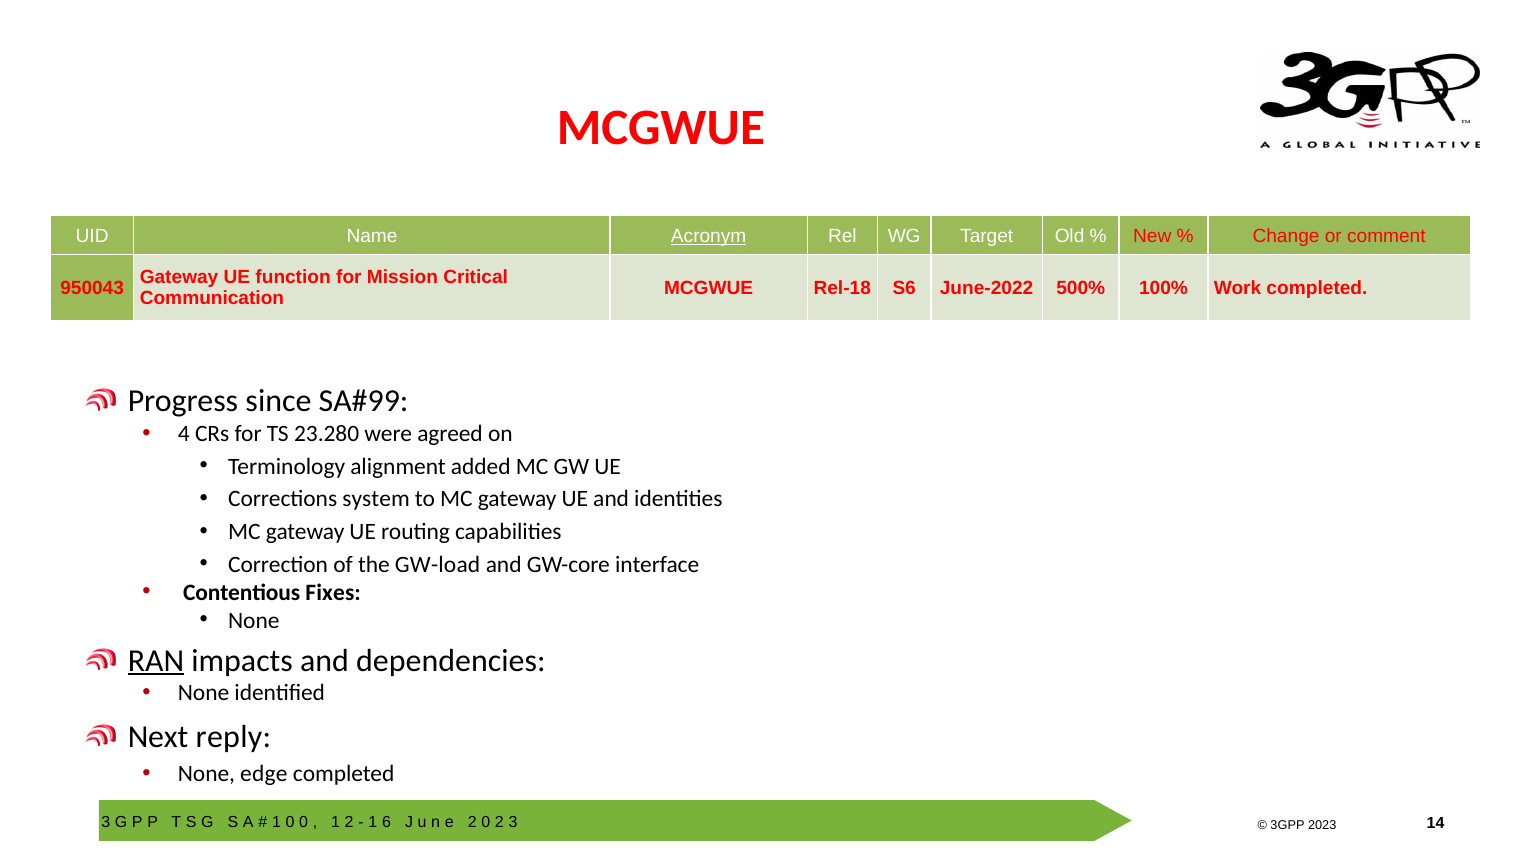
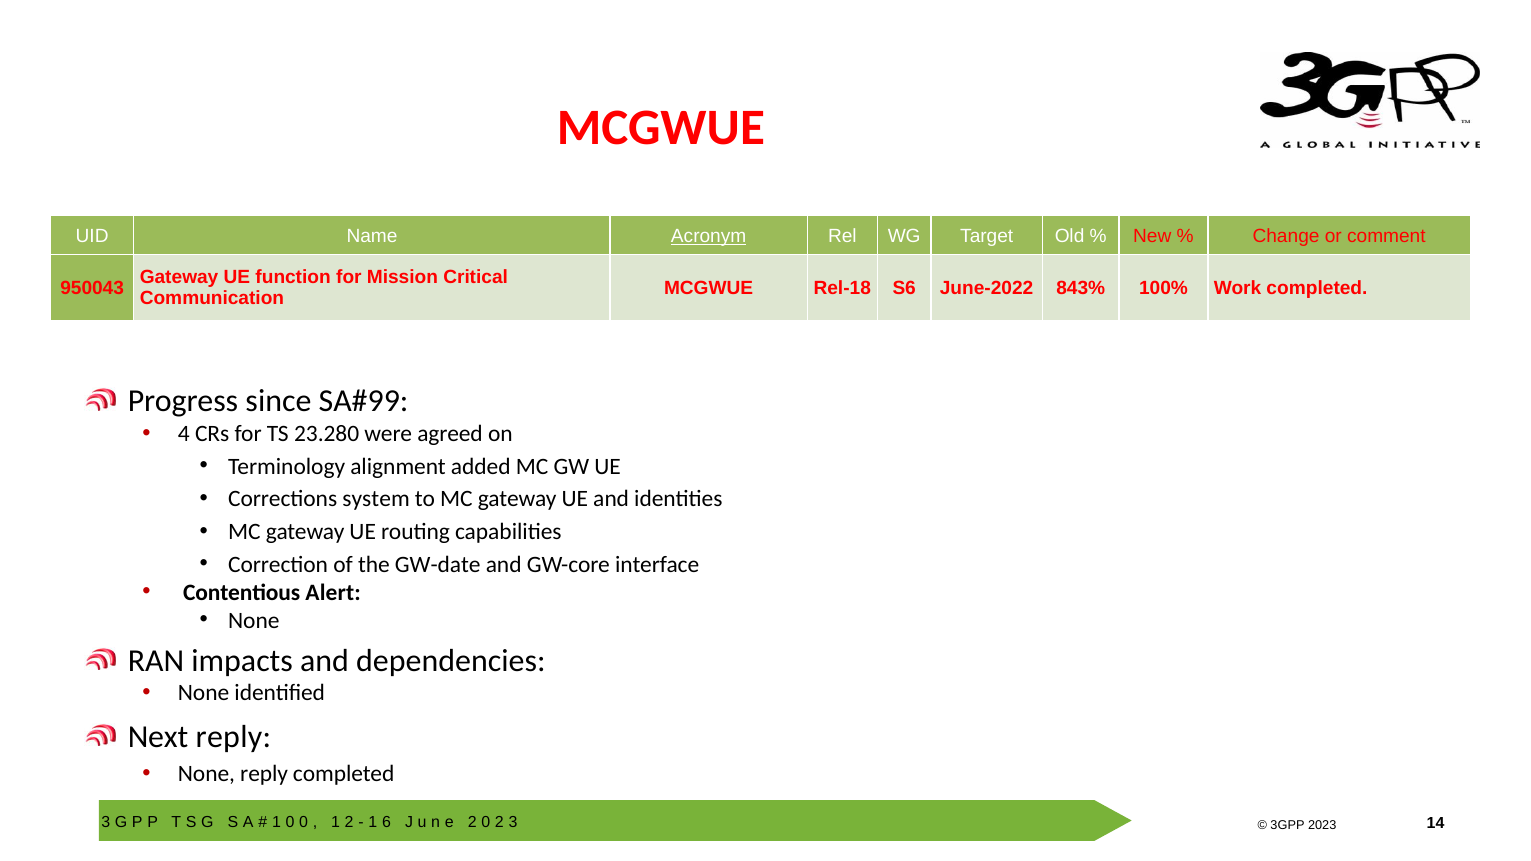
500%: 500% -> 843%
GW-load: GW-load -> GW-date
Fixes: Fixes -> Alert
RAN underline: present -> none
None edge: edge -> reply
